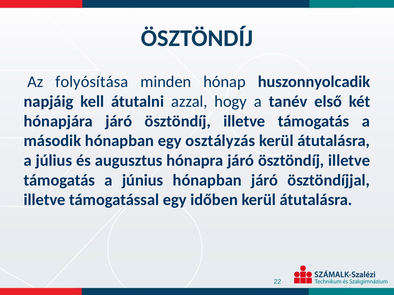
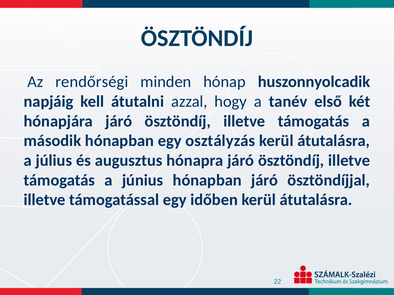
folyósítása: folyósítása -> rendőrségi
